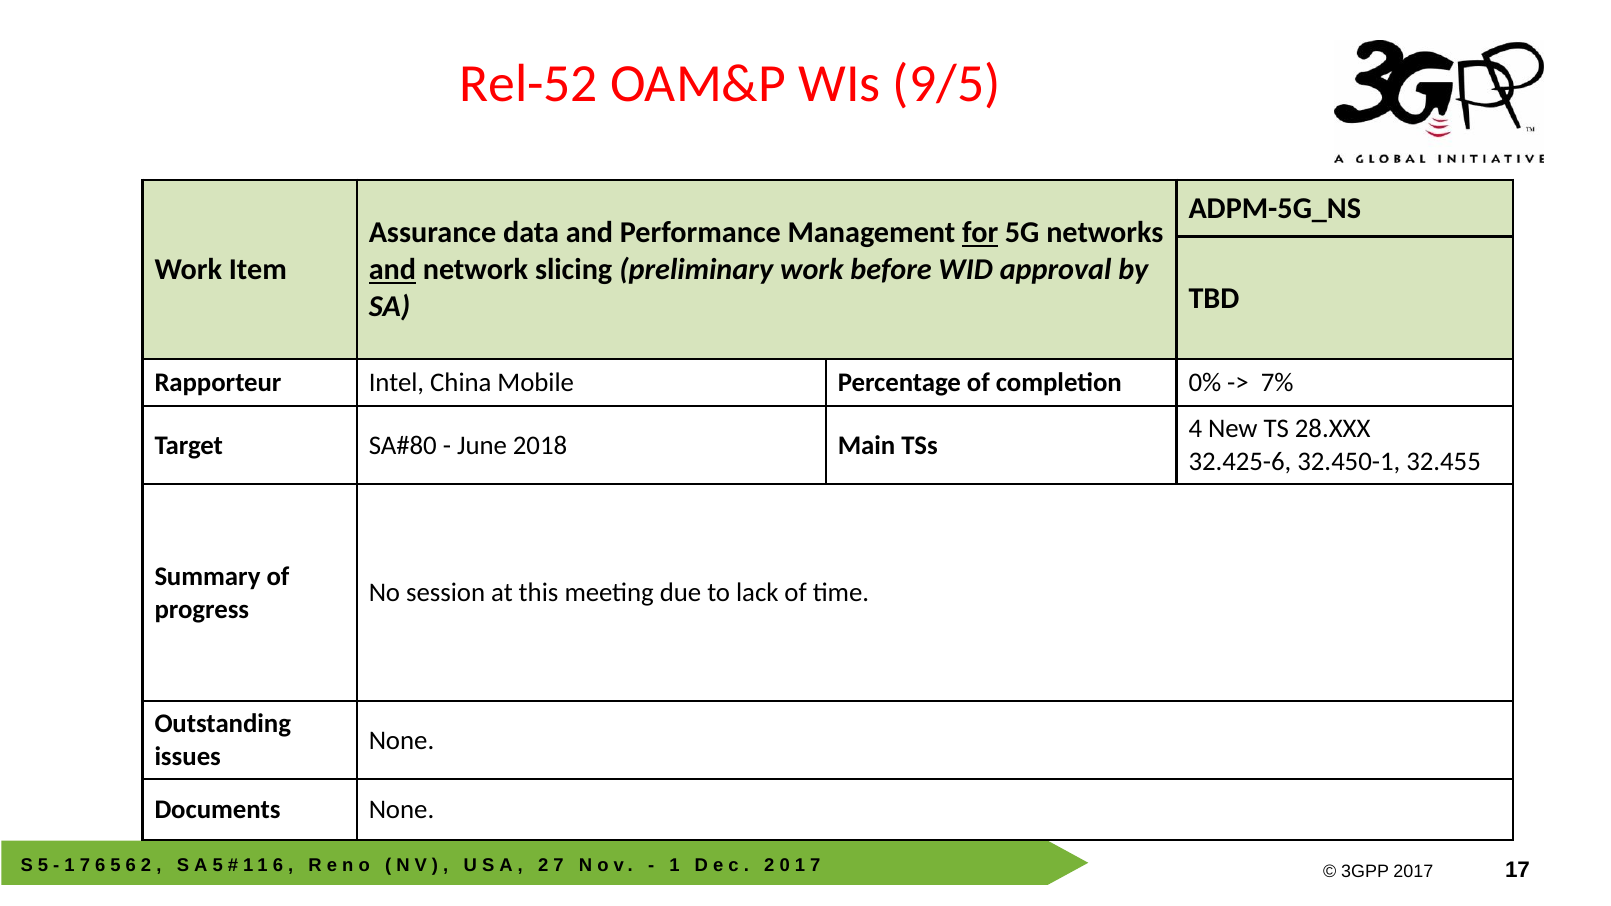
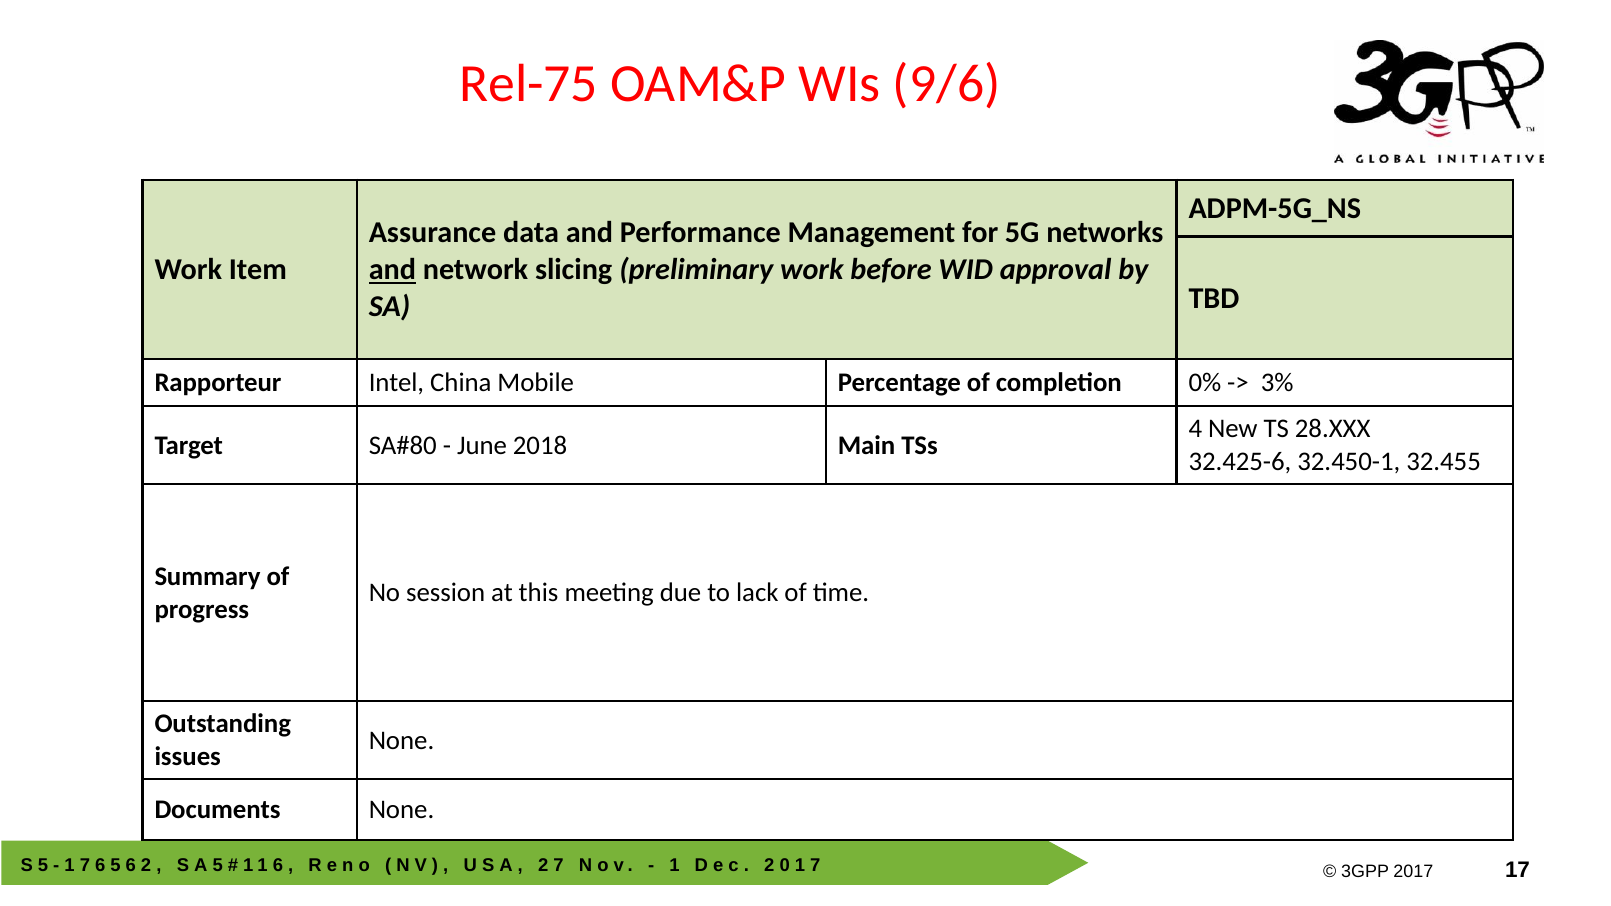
Rel-52: Rel-52 -> Rel-75
9/5: 9/5 -> 9/6
for underline: present -> none
7%: 7% -> 3%
